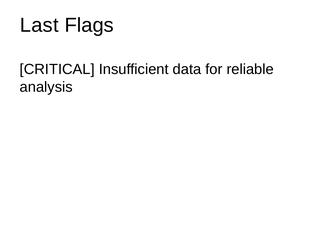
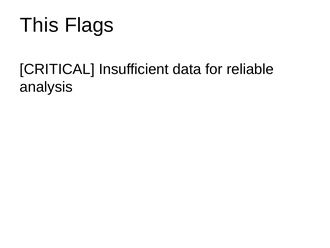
Last: Last -> This
